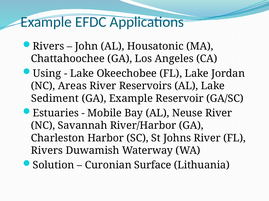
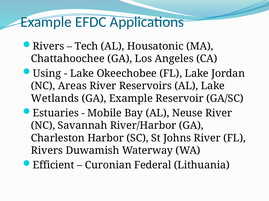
John: John -> Tech
Sediment: Sediment -> Wetlands
Solution: Solution -> Efficient
Surface: Surface -> Federal
